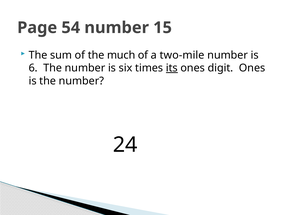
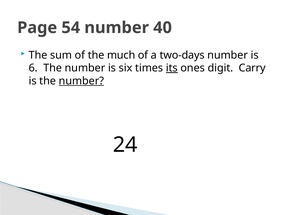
15: 15 -> 40
two-mile: two-mile -> two-days
digit Ones: Ones -> Carry
number at (81, 81) underline: none -> present
